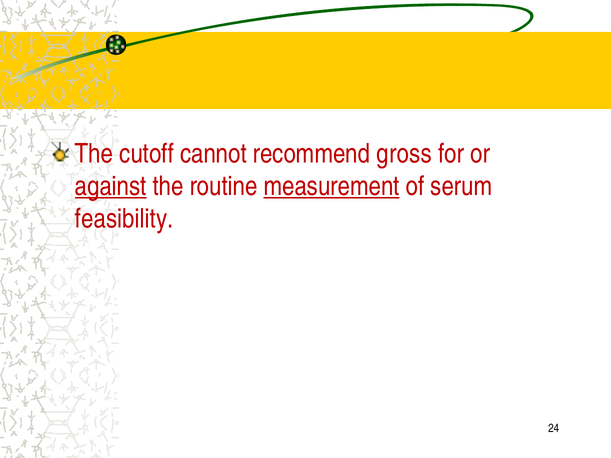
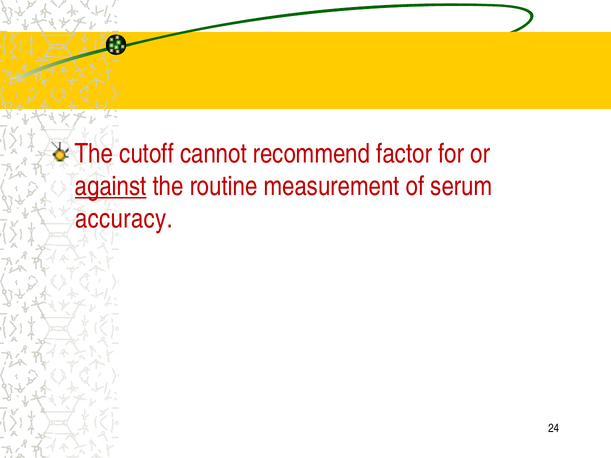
gross: gross -> factor
measurement underline: present -> none
feasibility: feasibility -> accuracy
